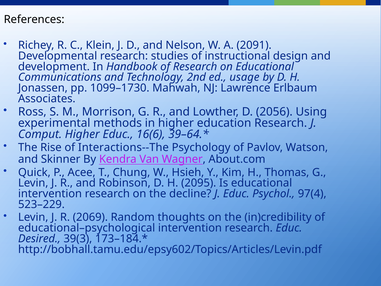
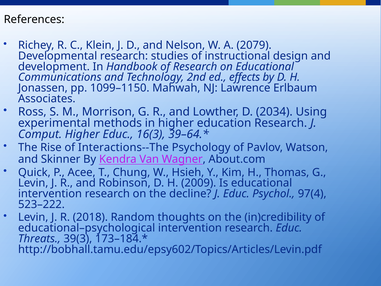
2091: 2091 -> 2079
usage: usage -> effects
1099–1730: 1099–1730 -> 1099–1150
2056: 2056 -> 2034
16(6: 16(6 -> 16(3
2095: 2095 -> 2009
523–229: 523–229 -> 523–222
2069: 2069 -> 2018
Desired: Desired -> Threats
